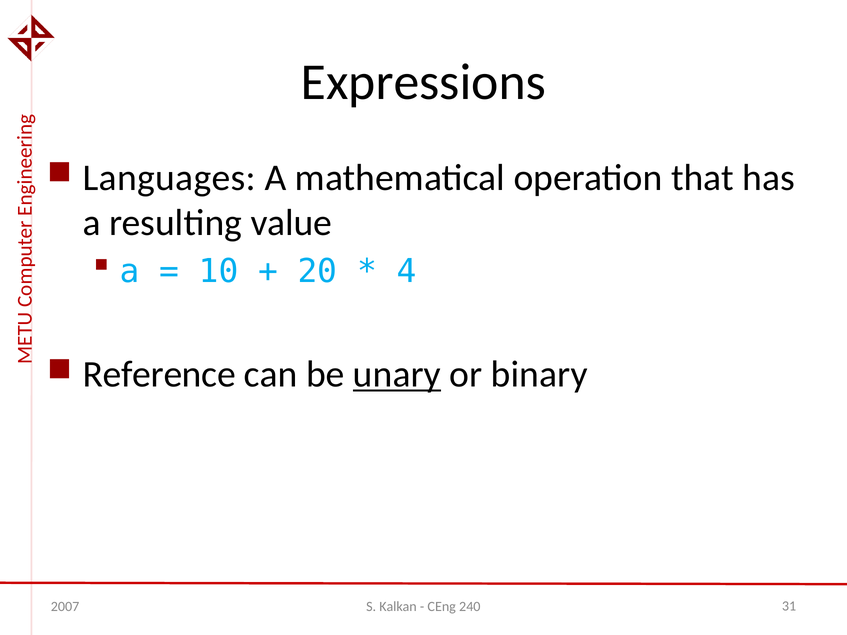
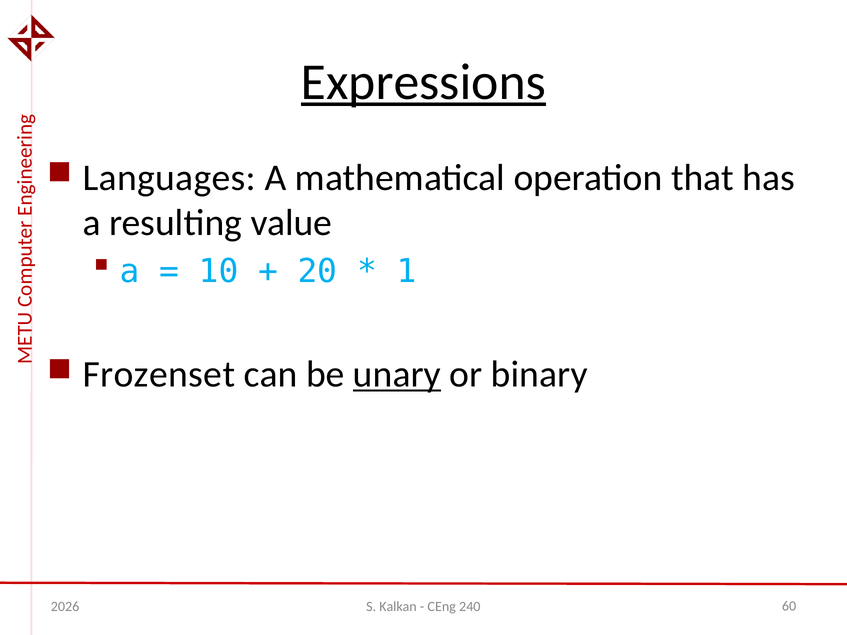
Expressions underline: none -> present
4: 4 -> 1
Reference: Reference -> Frozenset
2007: 2007 -> 2026
31: 31 -> 60
